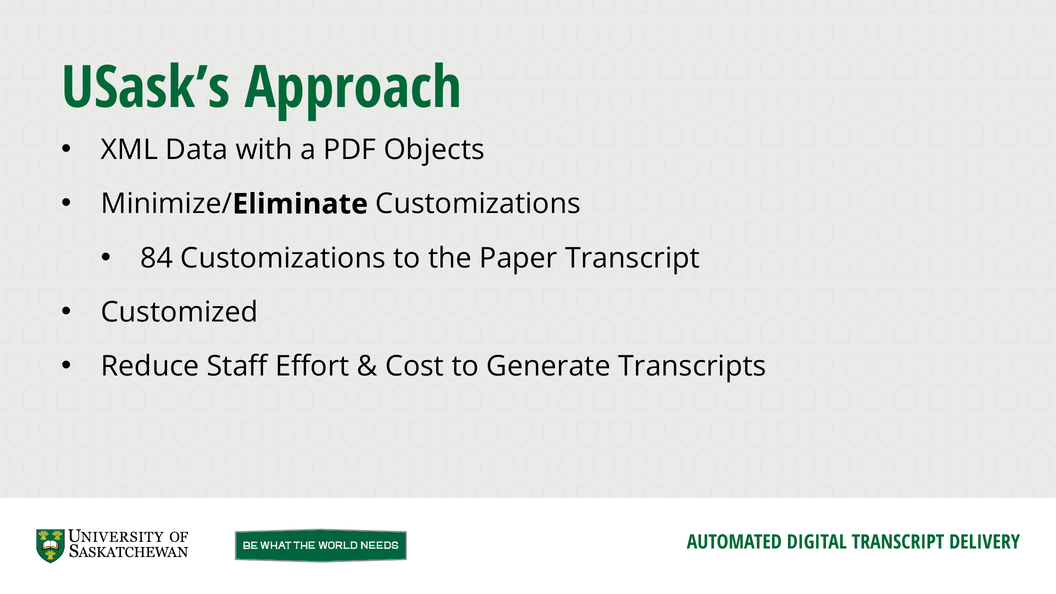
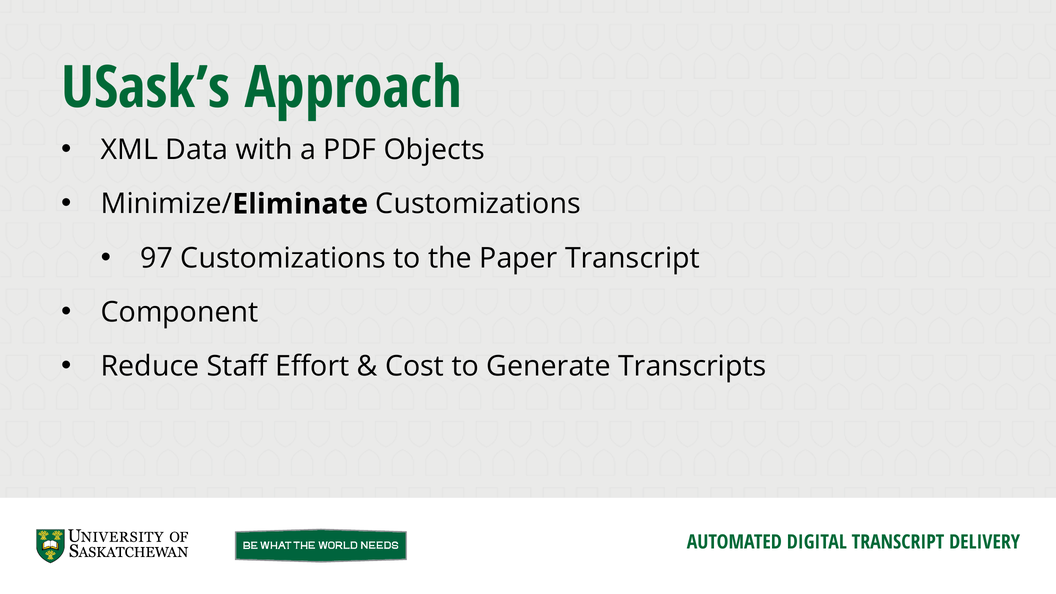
84: 84 -> 97
Customized: Customized -> Component
